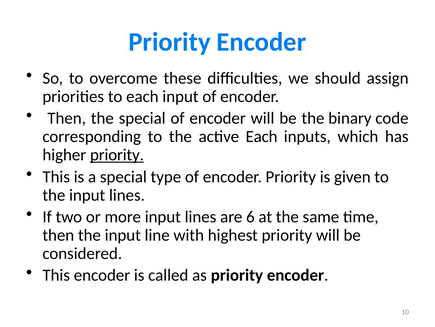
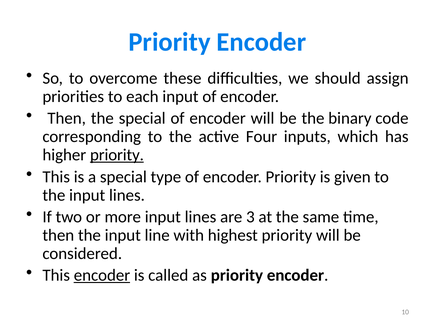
active Each: Each -> Four
6: 6 -> 3
encoder at (102, 275) underline: none -> present
